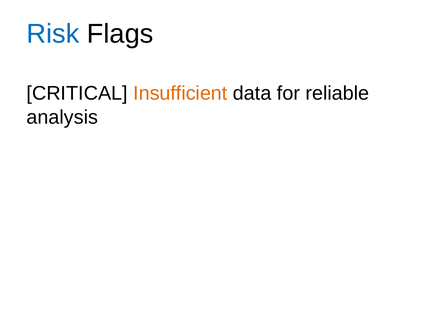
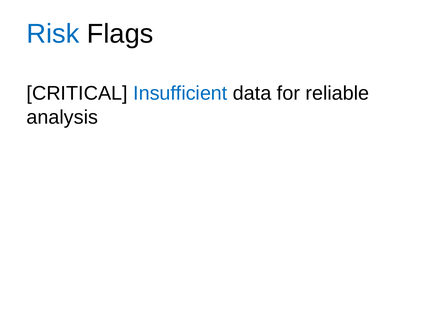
Insufficient colour: orange -> blue
